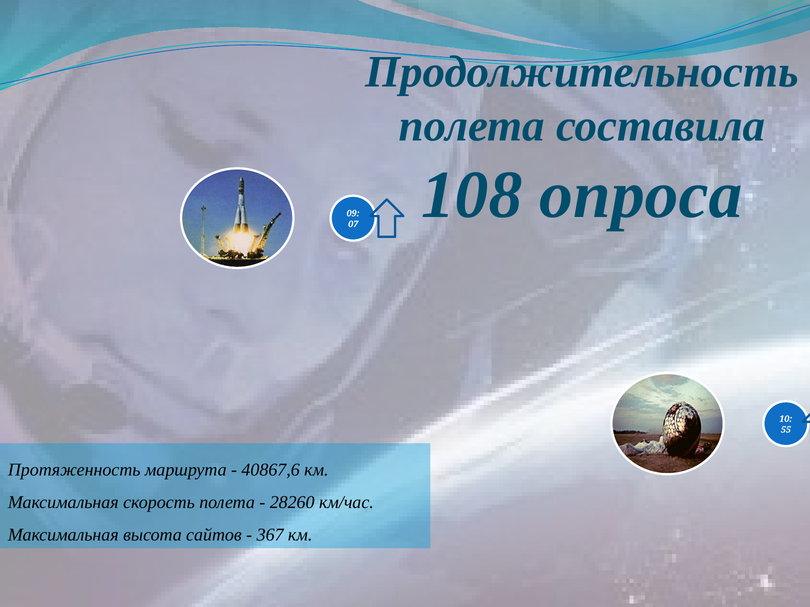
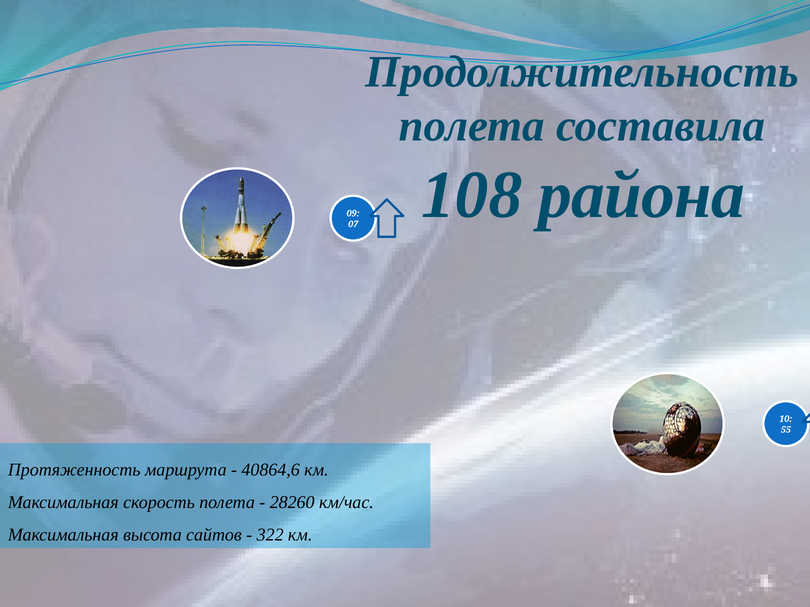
опроса: опроса -> района
40867,6: 40867,6 -> 40864,6
367: 367 -> 322
